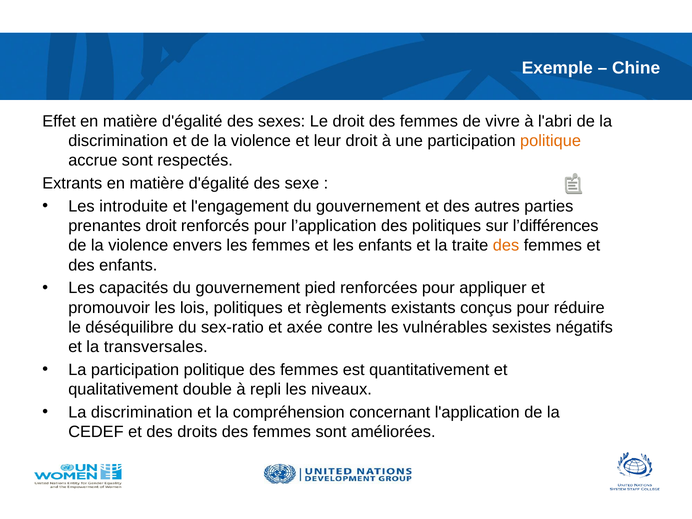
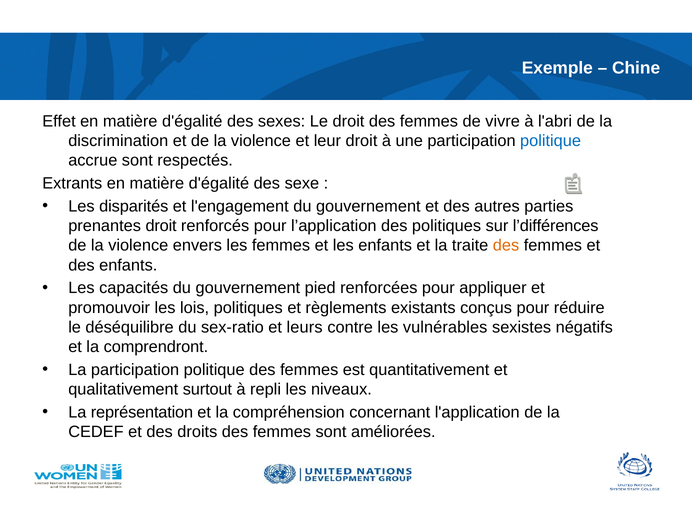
politique at (551, 141) colour: orange -> blue
introduite: introduite -> disparités
axée: axée -> leurs
transversales: transversales -> comprendront
double: double -> surtout
discrimination at (142, 412): discrimination -> représentation
